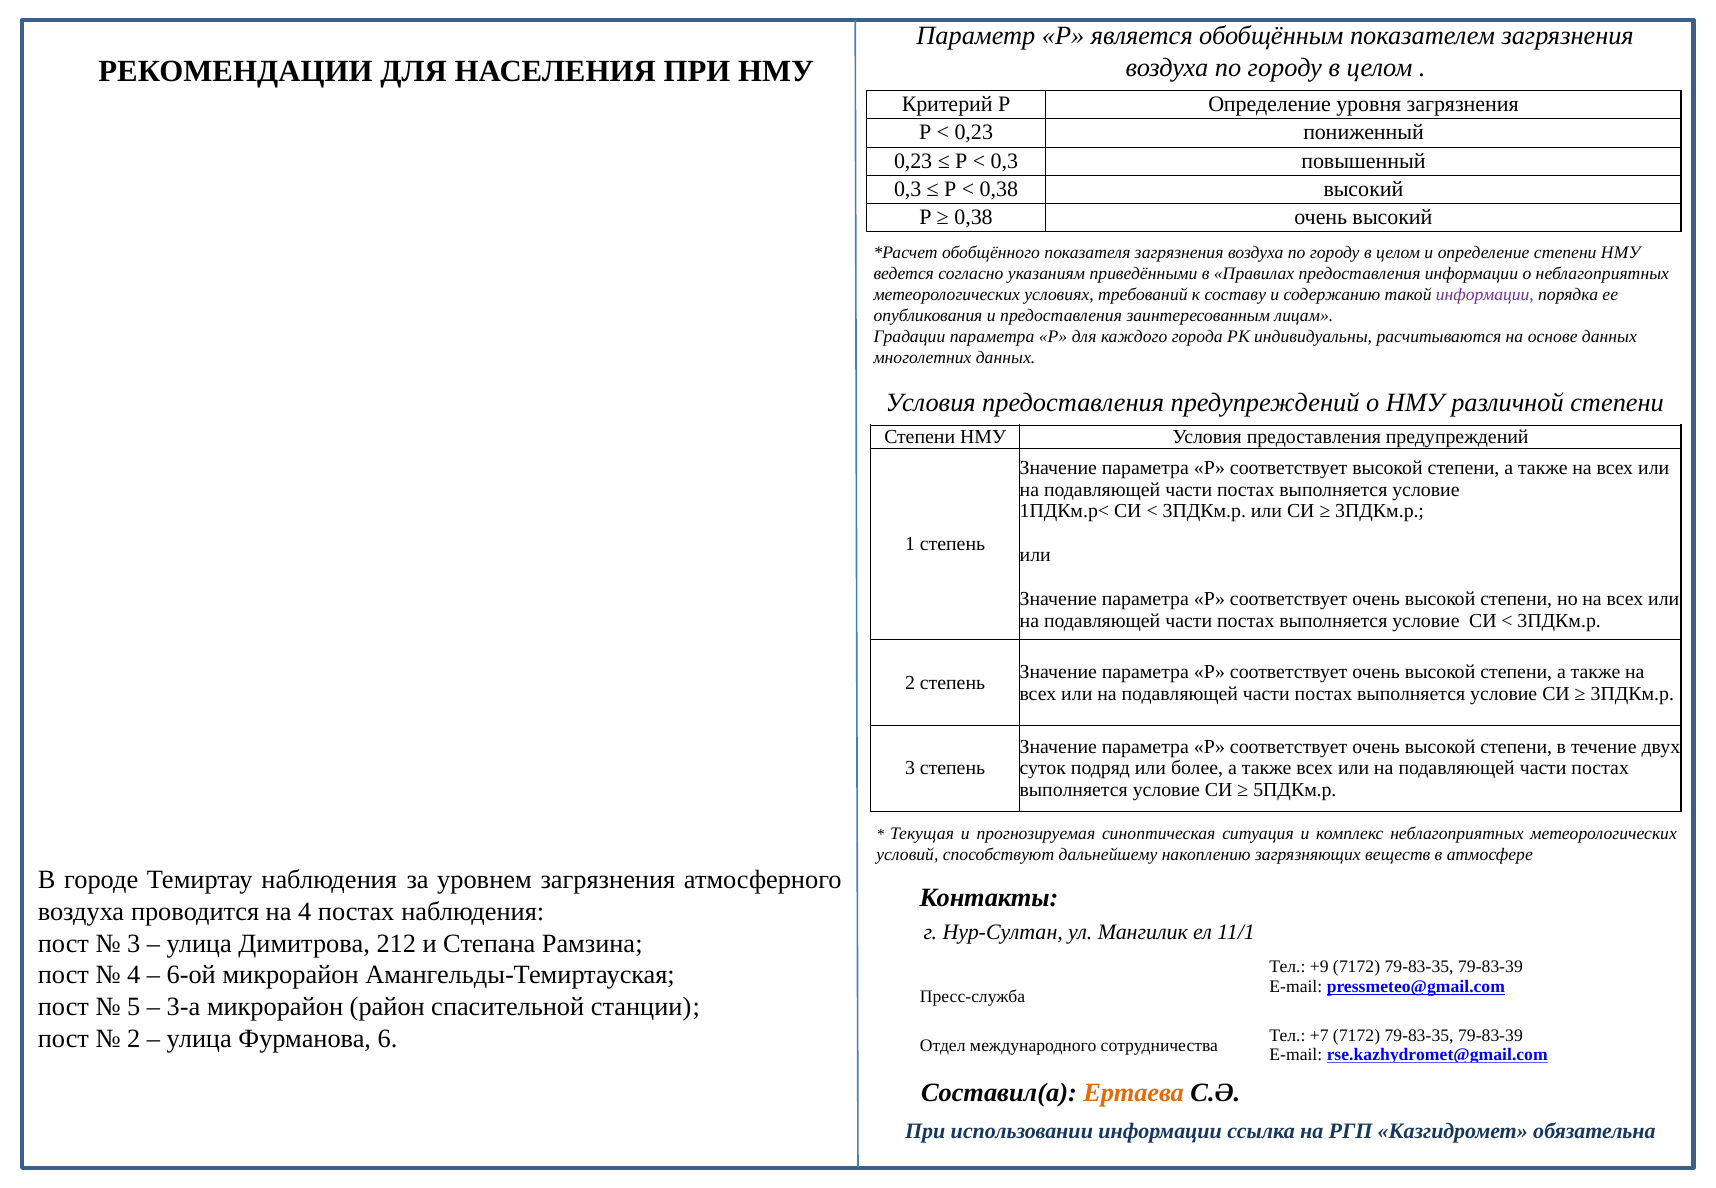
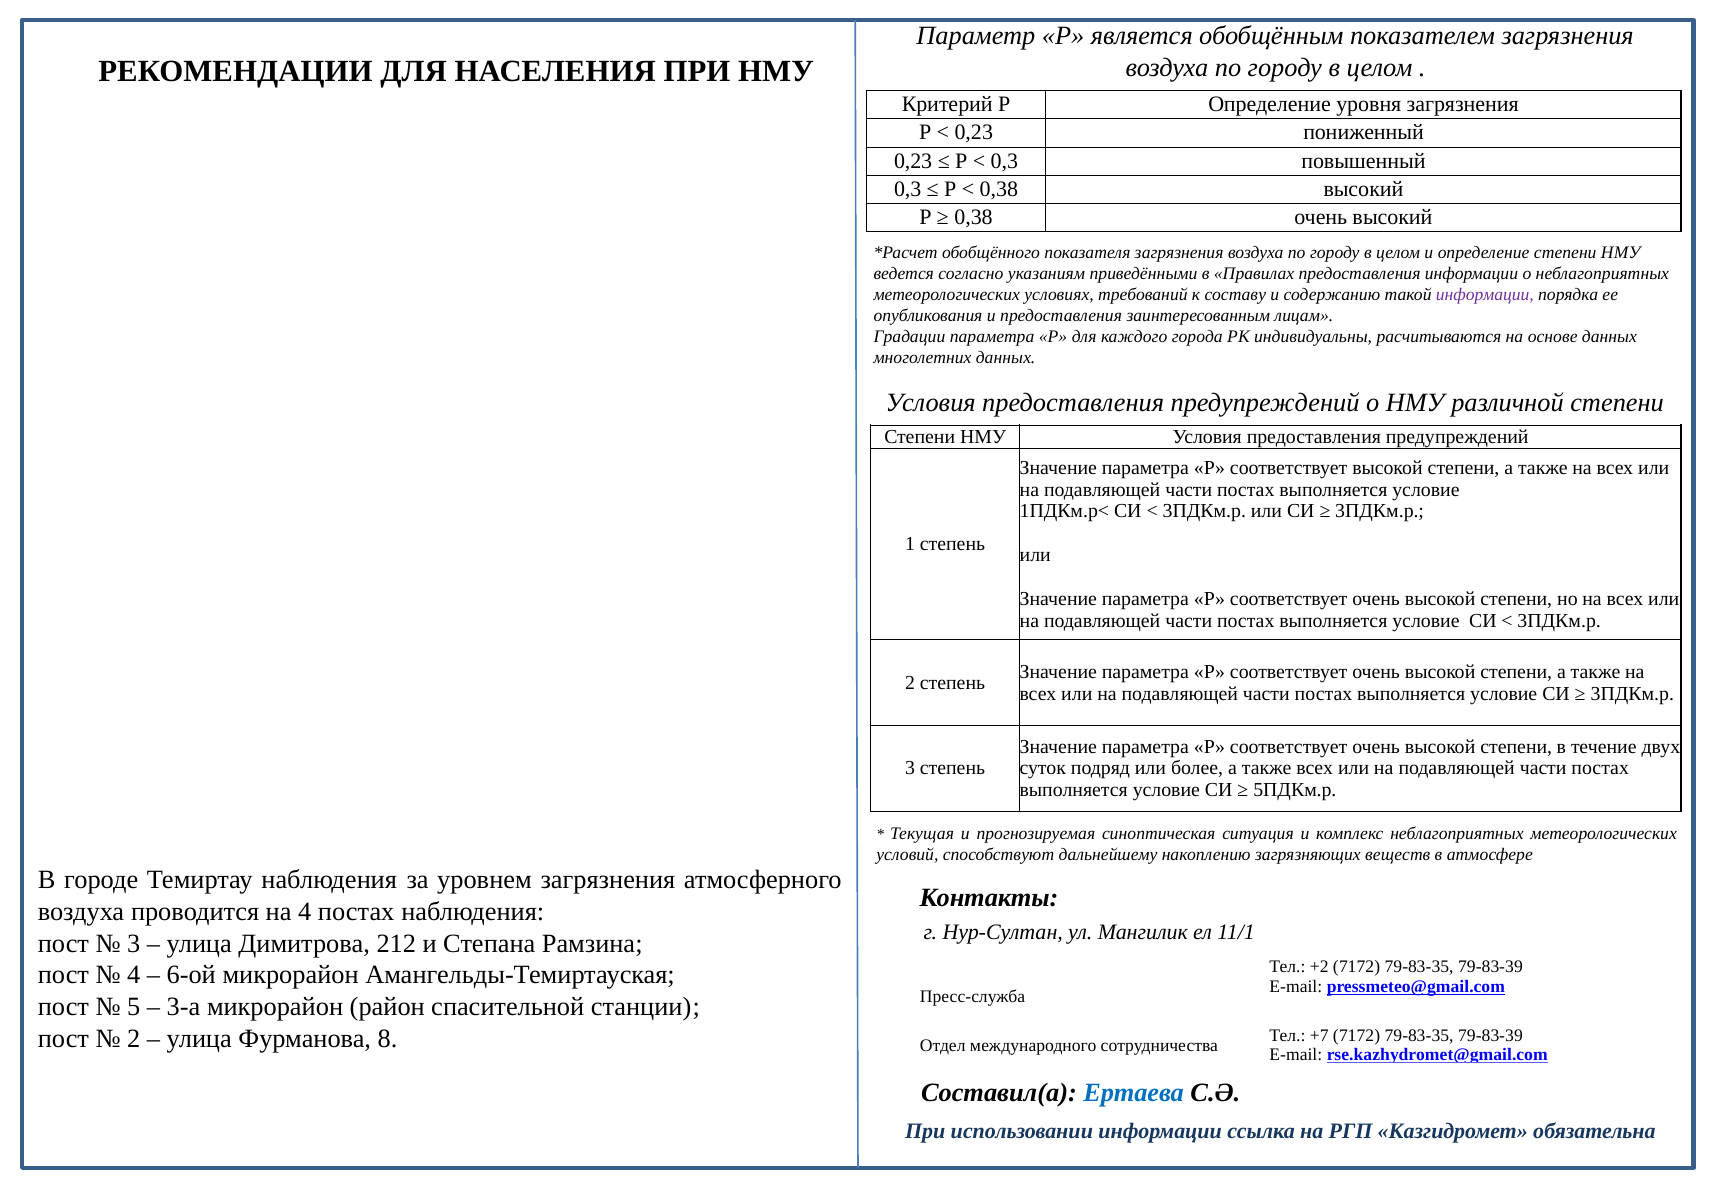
+9: +9 -> +2
6: 6 -> 8
Ертаева colour: orange -> blue
